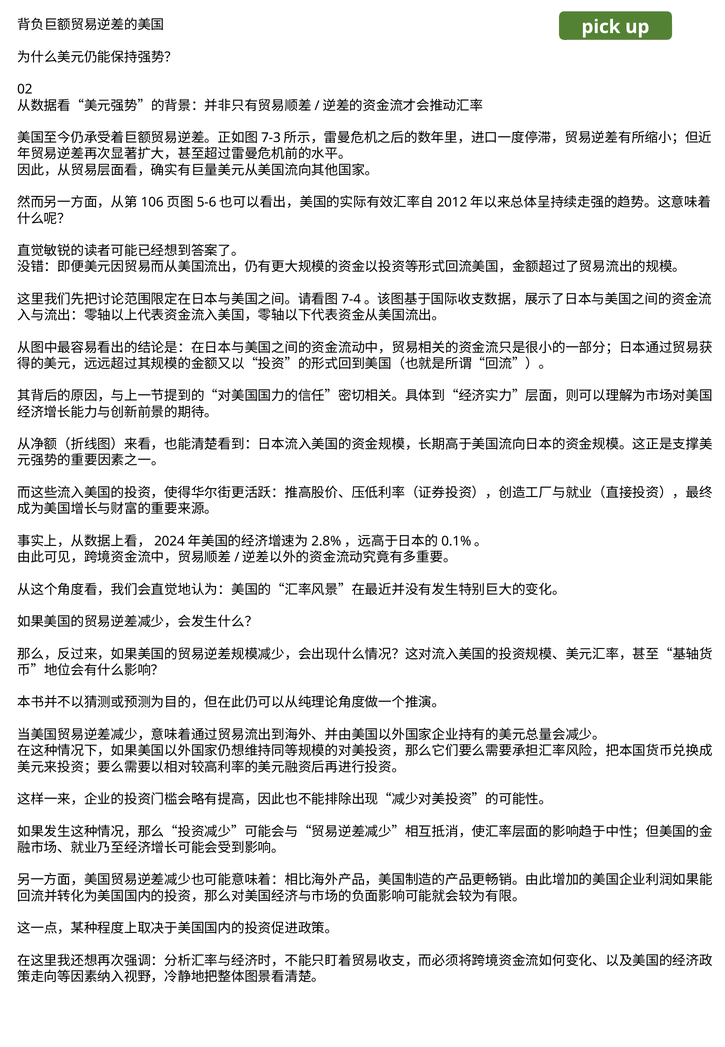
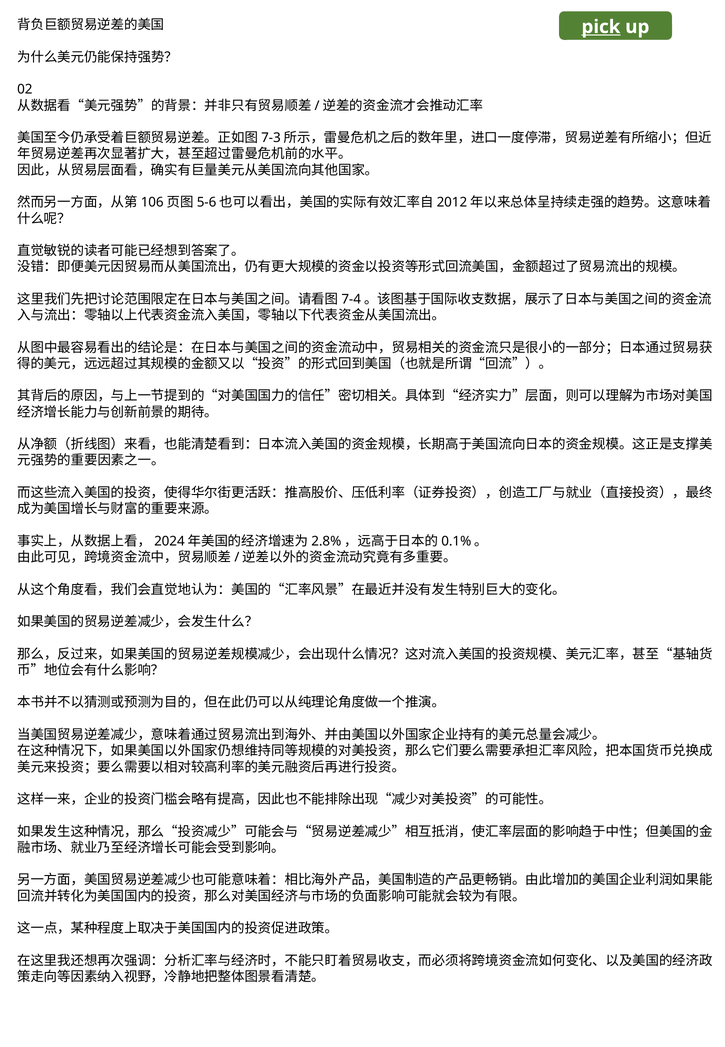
pick underline: none -> present
